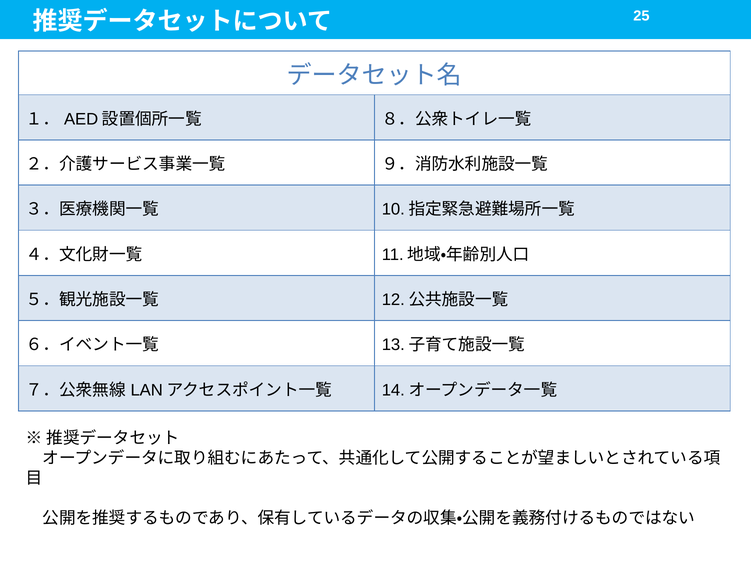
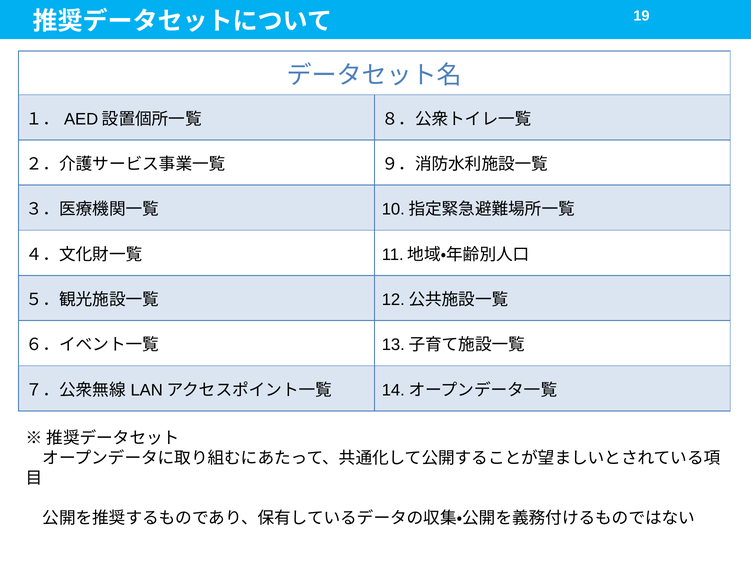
25: 25 -> 19
